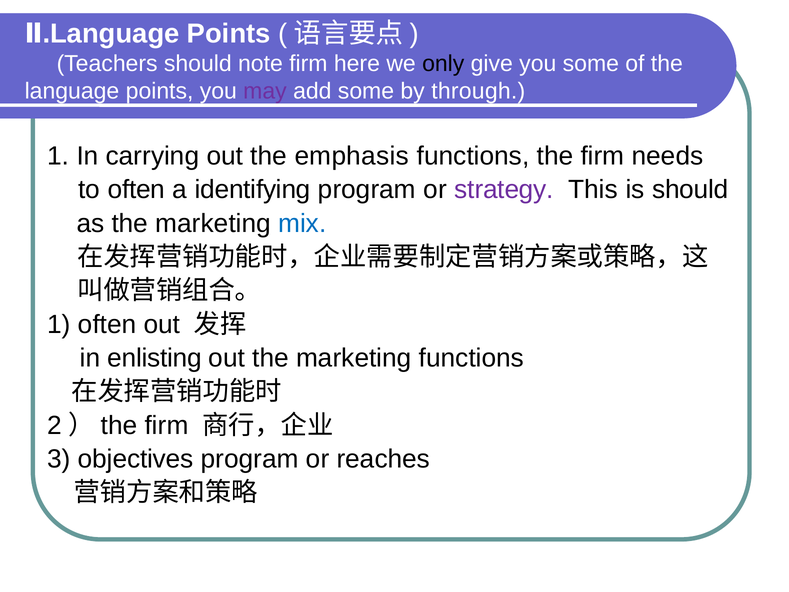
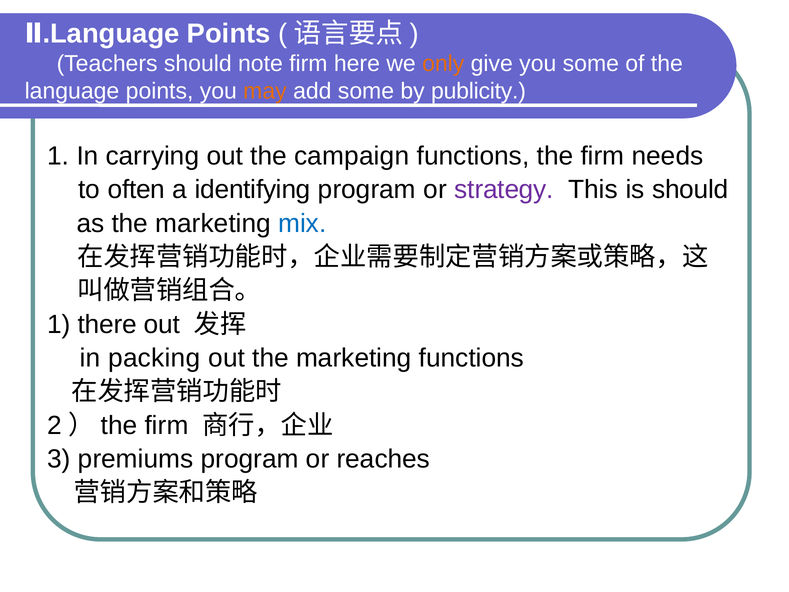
only colour: black -> orange
may colour: purple -> orange
through: through -> publicity
emphasis: emphasis -> campaign
1 often: often -> there
enlisting: enlisting -> packing
objectives: objectives -> premiums
